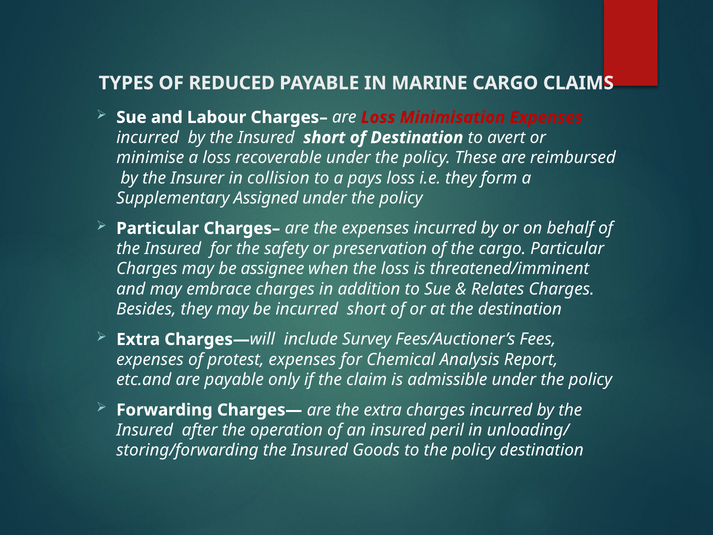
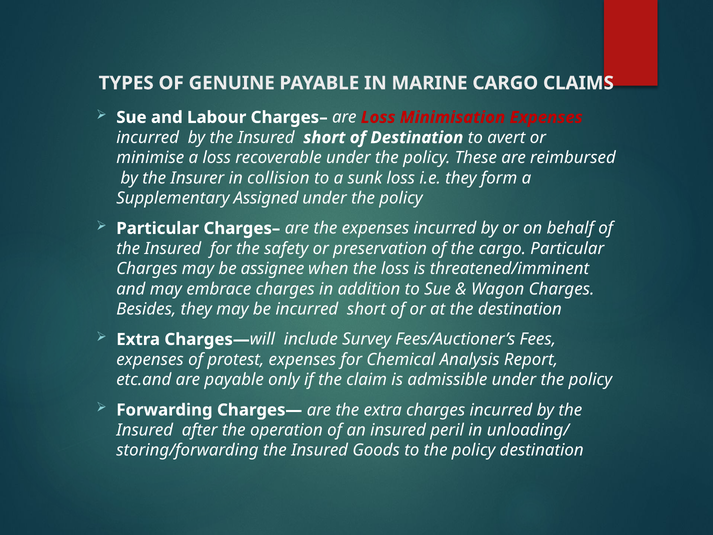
REDUCED: REDUCED -> GENUINE
pays: pays -> sunk
Relates: Relates -> Wagon
